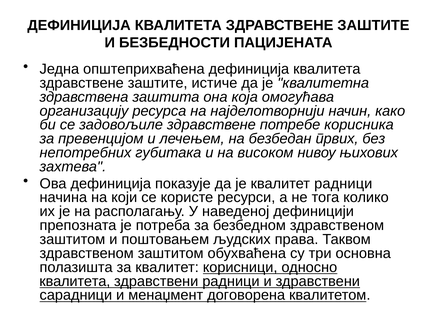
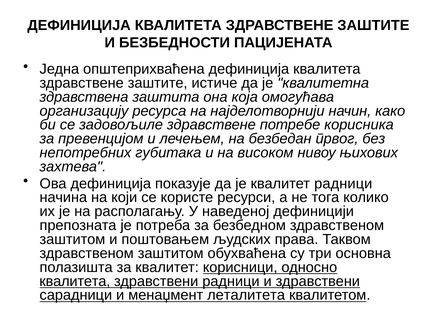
првих: првих -> првог
договорена: договорена -> леталитета
